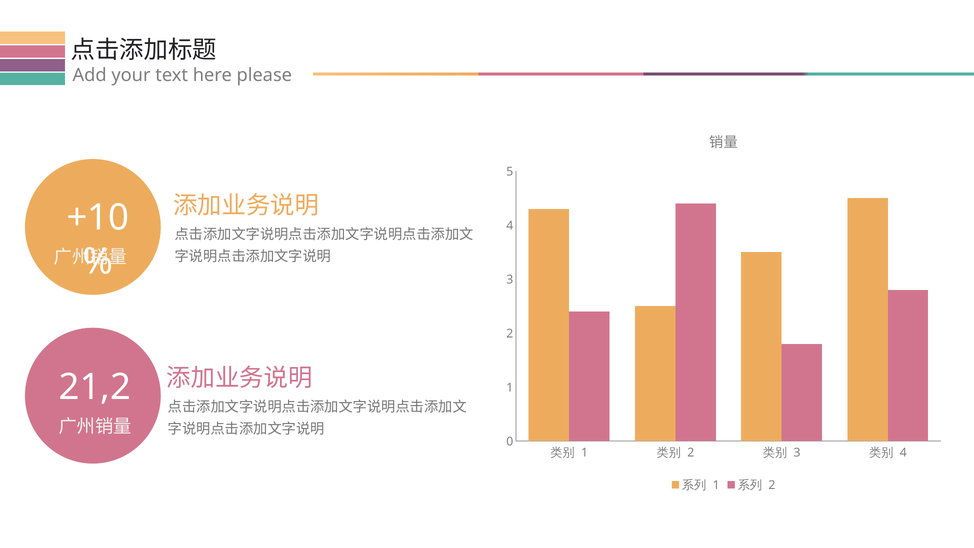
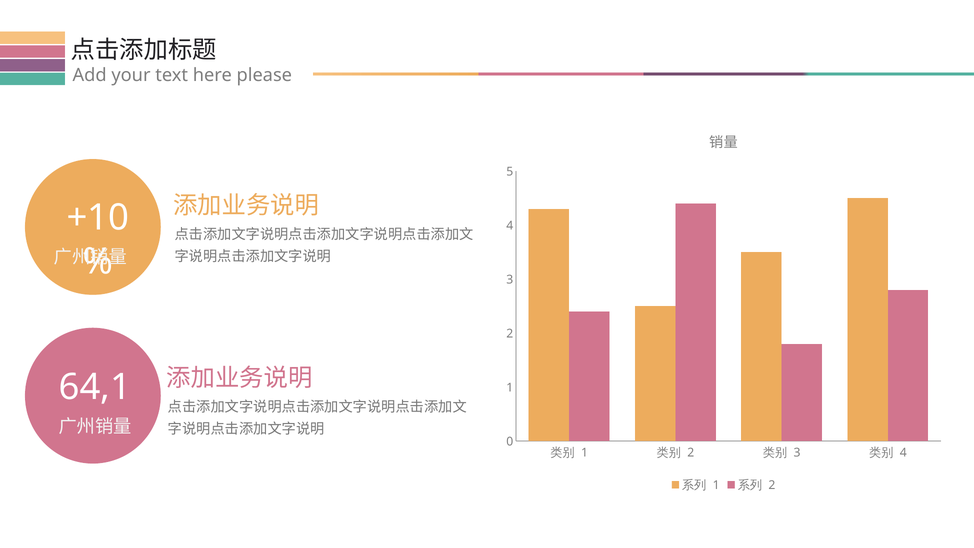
21,2: 21,2 -> 64,1
